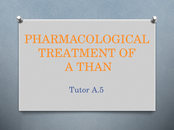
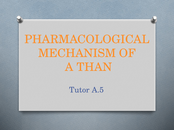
TREATMENT: TREATMENT -> MECHANISM
